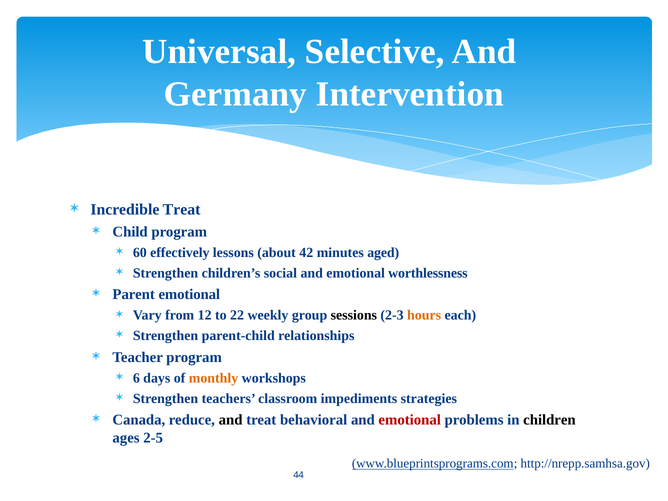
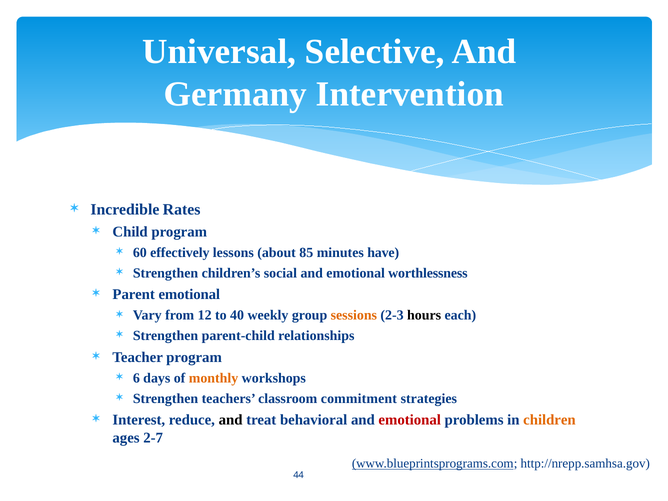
Incredible Treat: Treat -> Rates
42: 42 -> 85
aged: aged -> have
22: 22 -> 40
sessions colour: black -> orange
hours colour: orange -> black
impediments: impediments -> commitment
Canada: Canada -> Interest
children colour: black -> orange
2-5: 2-5 -> 2-7
